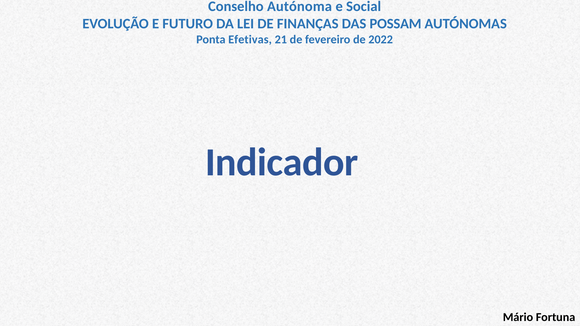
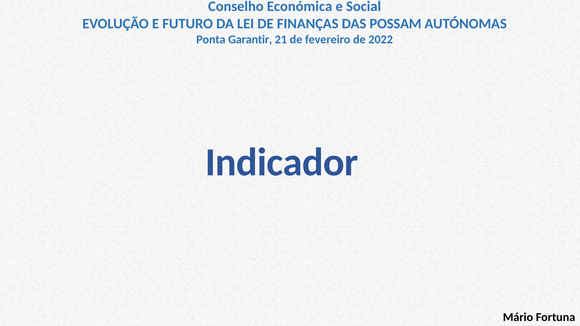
Autónoma: Autónoma -> Económica
Efetivas: Efetivas -> Garantir
